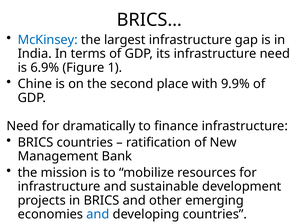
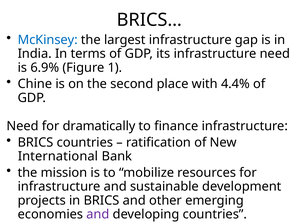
9.9%: 9.9% -> 4.4%
Management: Management -> International
and at (98, 214) colour: blue -> purple
